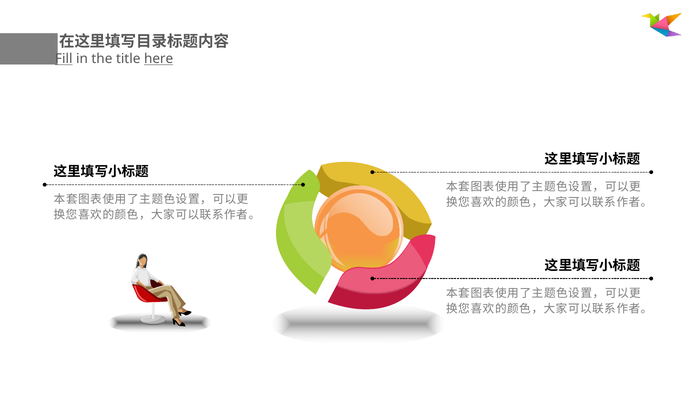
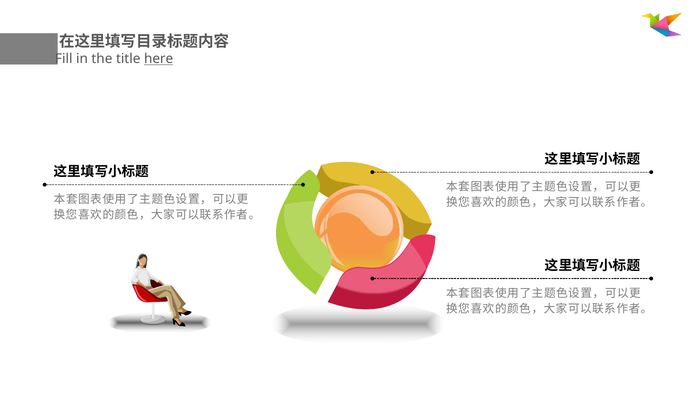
Fill underline: present -> none
